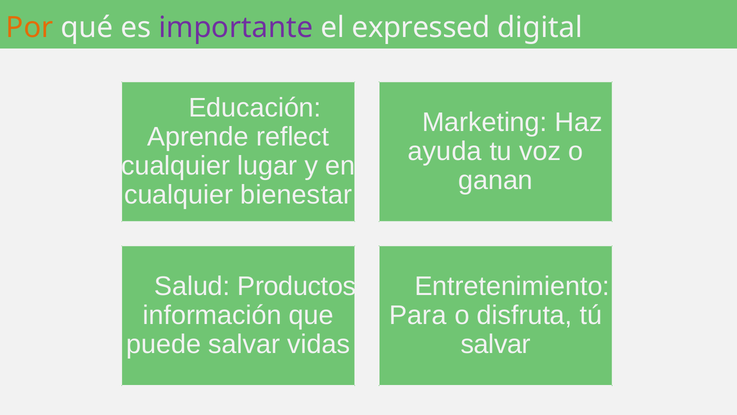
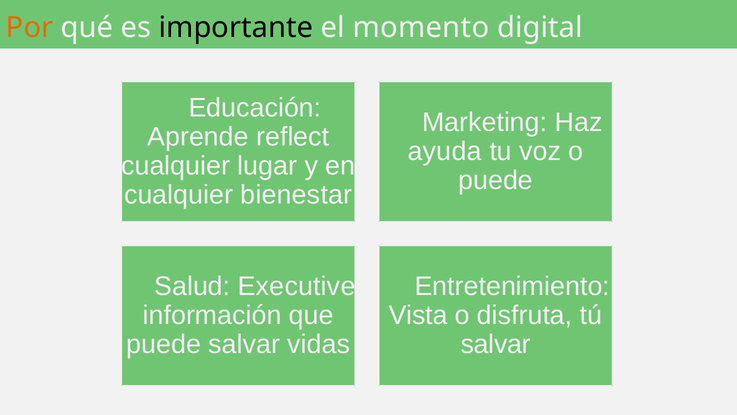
importante colour: purple -> black
expressed: expressed -> momento
ganan at (496, 180): ganan -> puede
Productos: Productos -> Executive
Para: Para -> Vista
